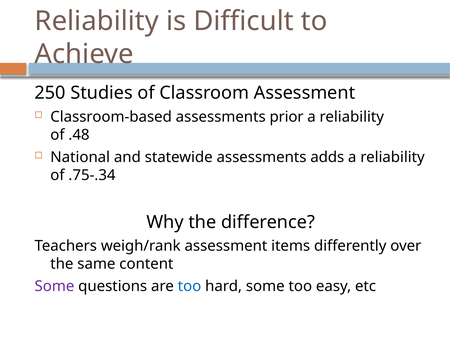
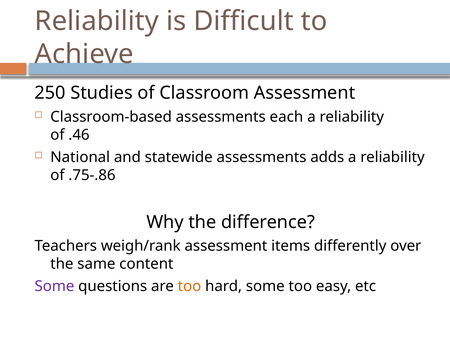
prior: prior -> each
.48: .48 -> .46
.75-.34: .75-.34 -> .75-.86
too at (189, 287) colour: blue -> orange
